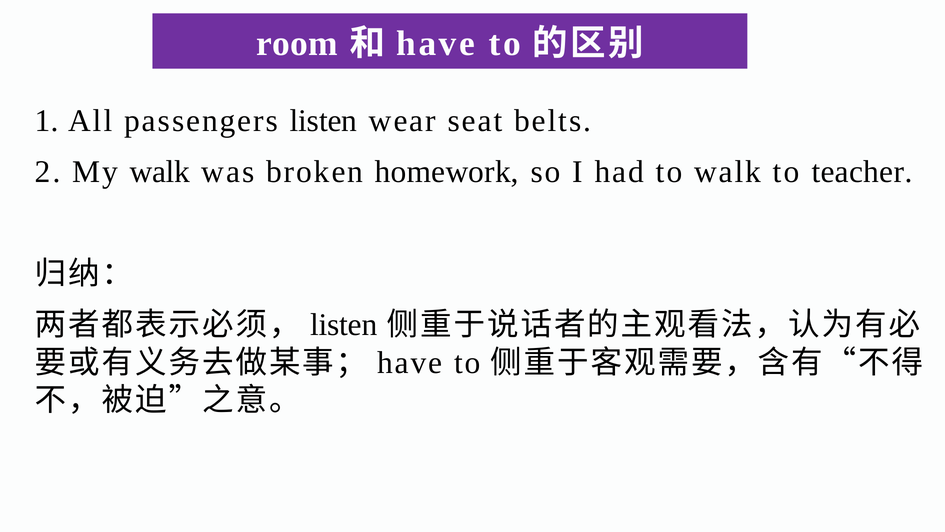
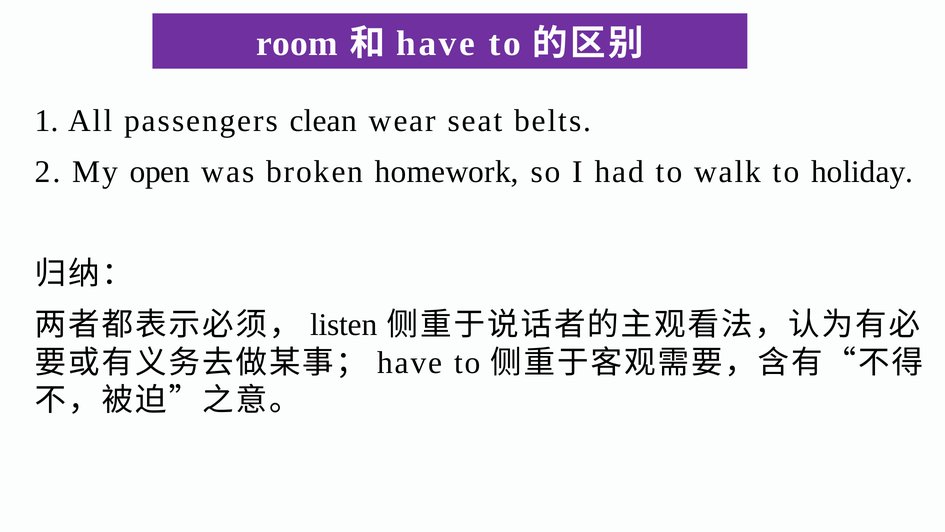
passengers listen: listen -> clean
My walk: walk -> open
teacher: teacher -> holiday
